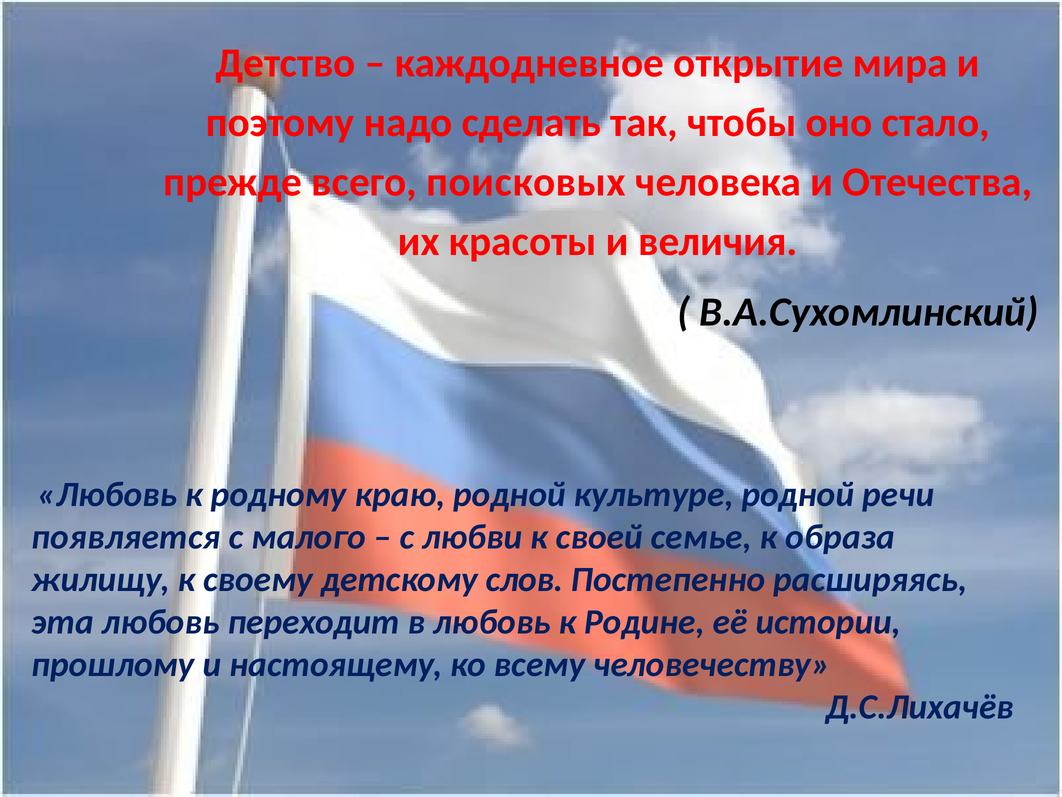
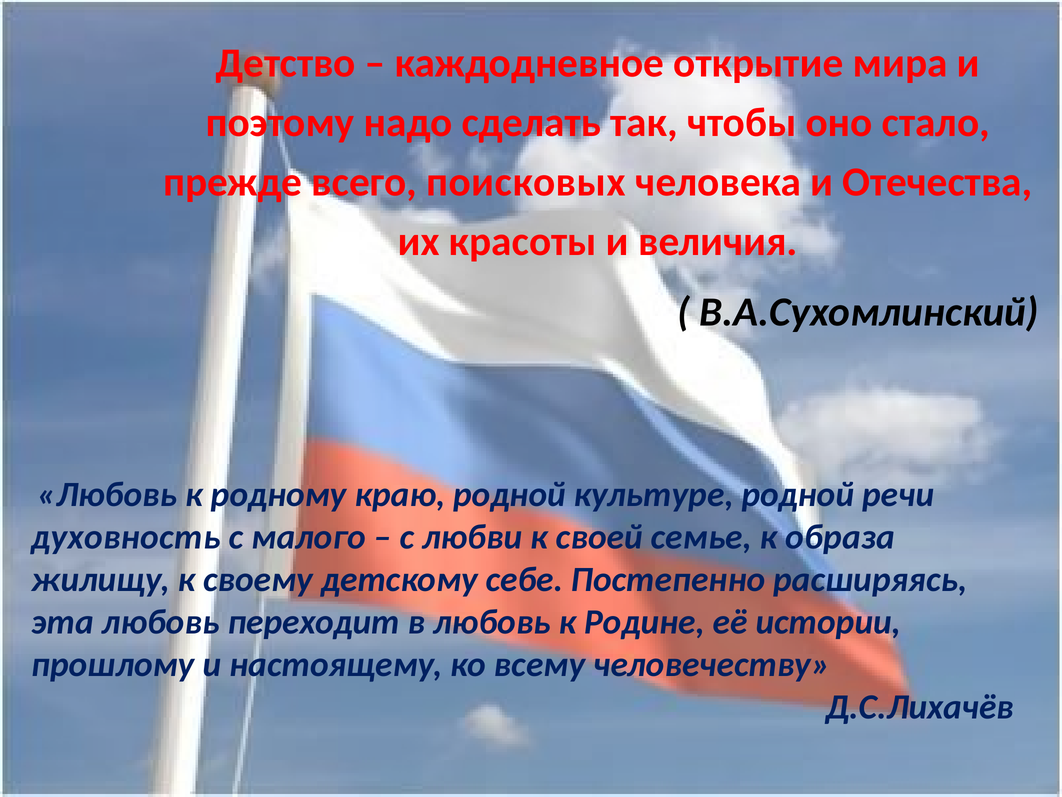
появляется: появляется -> духовность
слов: слов -> себе
